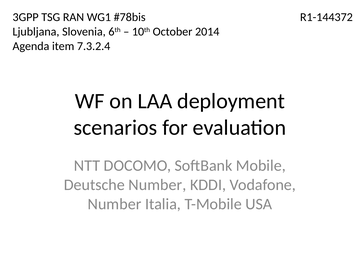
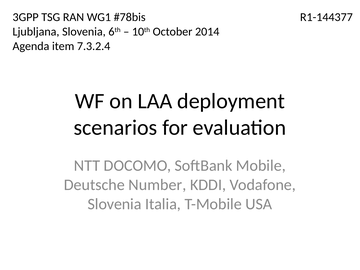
R1-144372: R1-144372 -> R1-144377
Number at (114, 204): Number -> Slovenia
